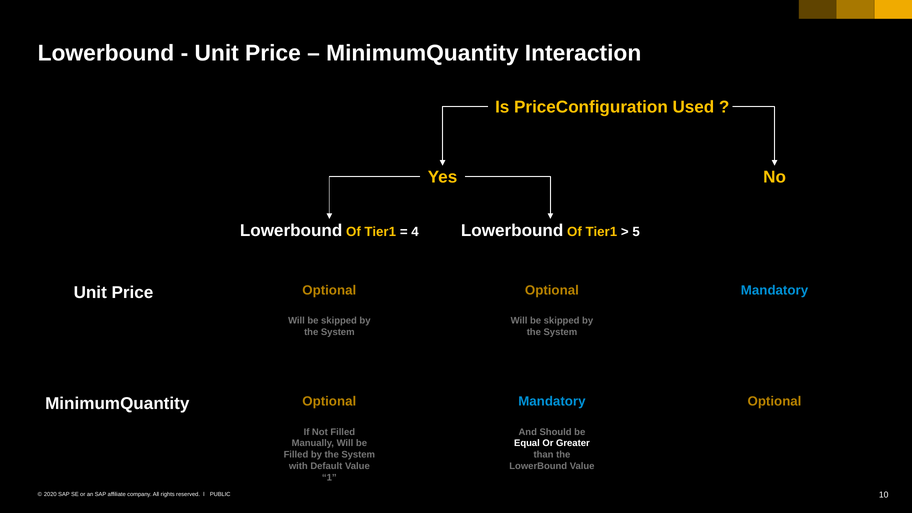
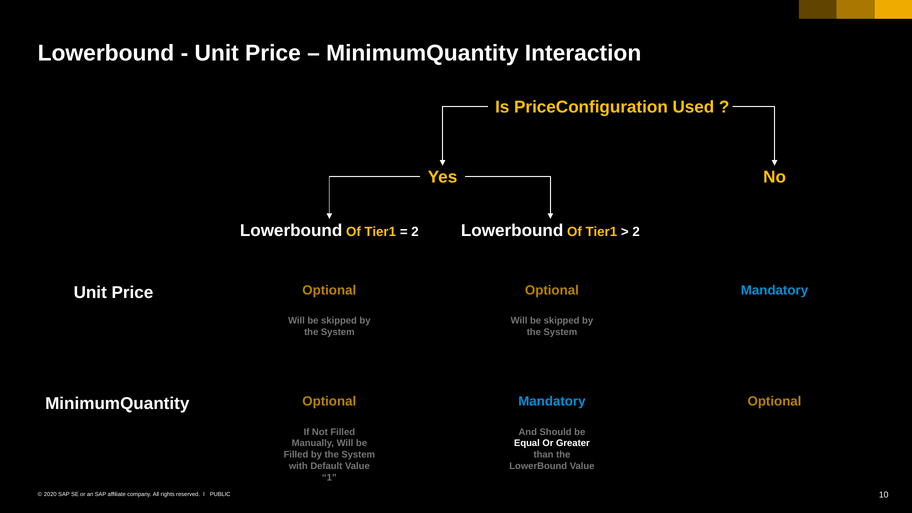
4 at (415, 232): 4 -> 2
5 at (636, 232): 5 -> 2
